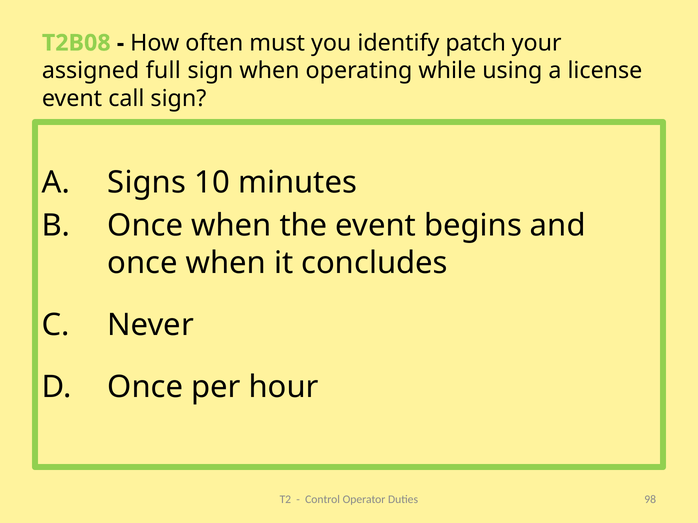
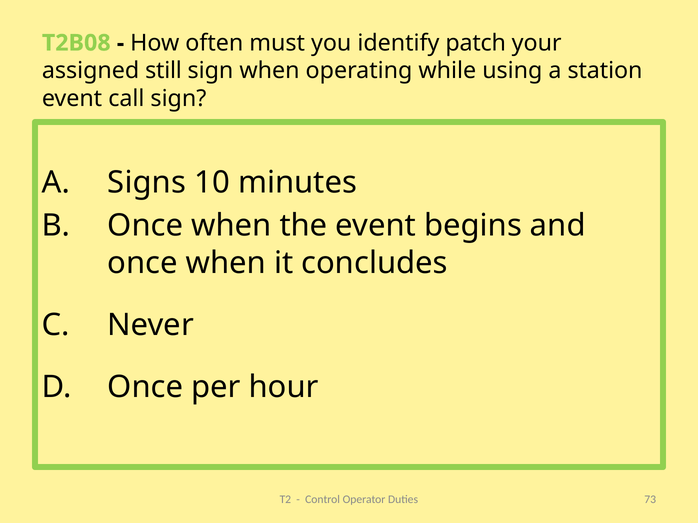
full: full -> still
license: license -> station
98: 98 -> 73
